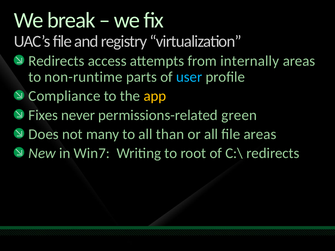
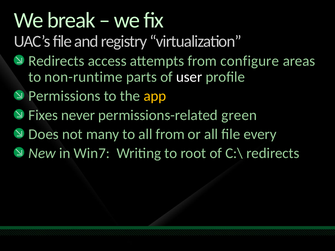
internally: internally -> configure
user colour: light blue -> white
Compliance: Compliance -> Permissions
all than: than -> from
file areas: areas -> every
